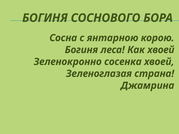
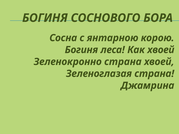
Зеленокронно сосенка: сосенка -> страна
